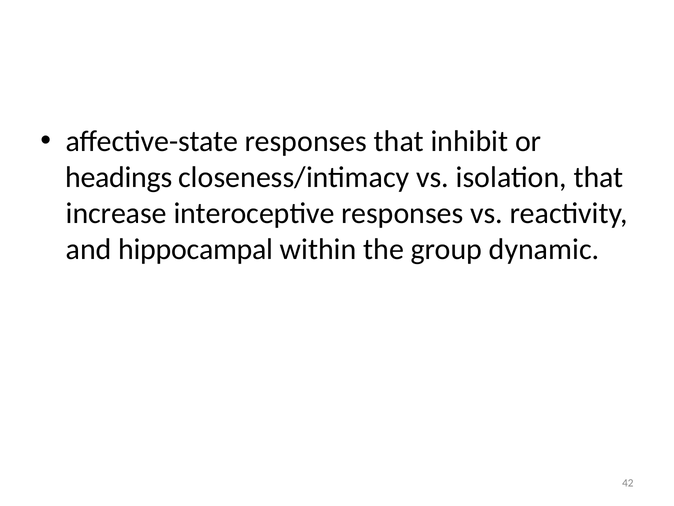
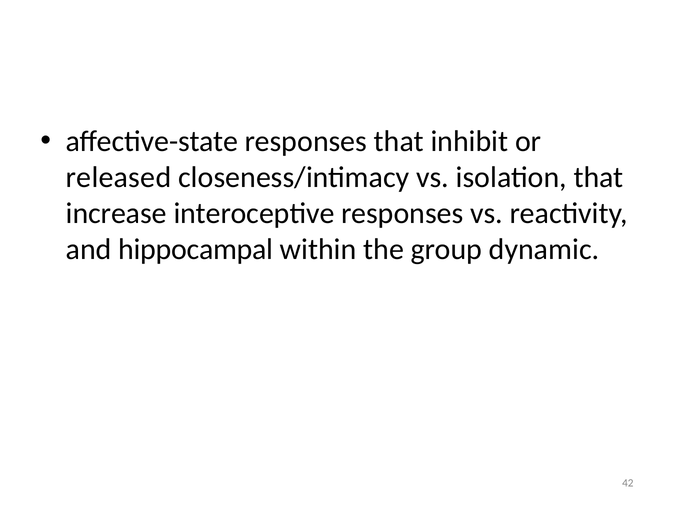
headings: headings -> released
